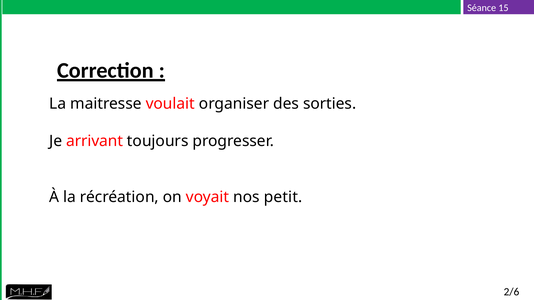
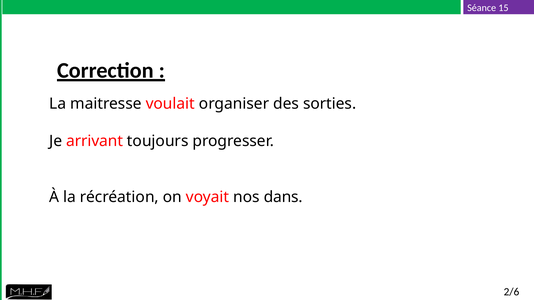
petit: petit -> dans
